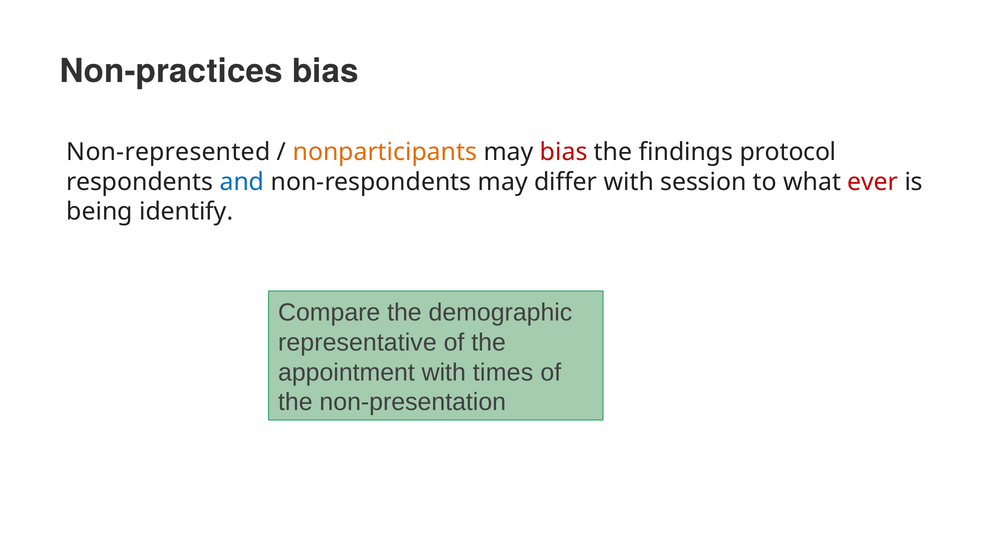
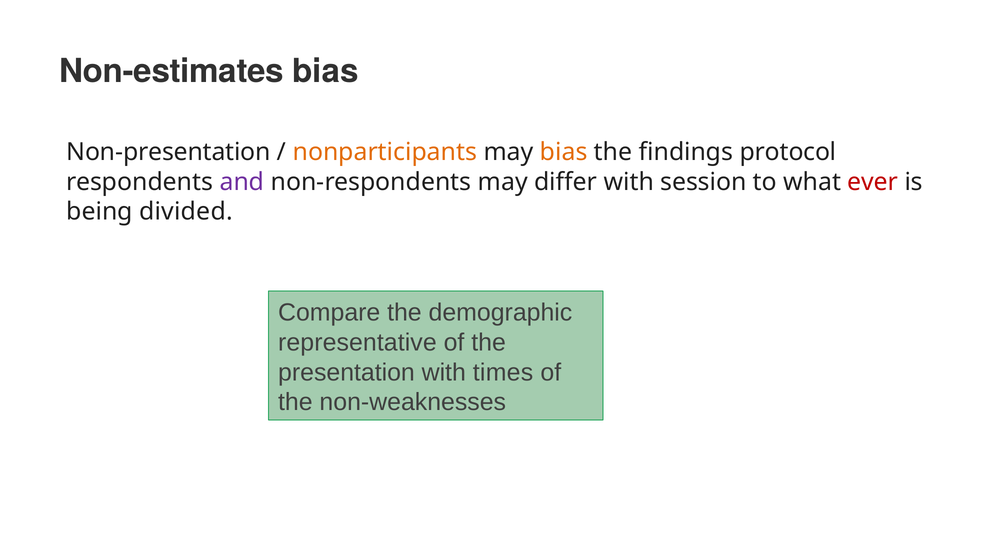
Non-practices: Non-practices -> Non-estimates
Non-represented: Non-represented -> Non-presentation
bias at (564, 152) colour: red -> orange
and colour: blue -> purple
identify: identify -> divided
appointment: appointment -> presentation
non-presentation: non-presentation -> non-weaknesses
